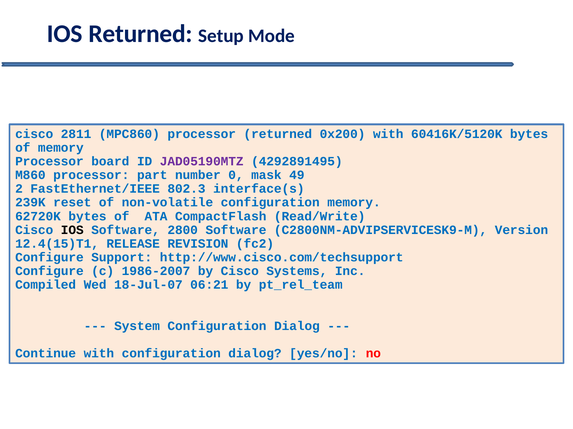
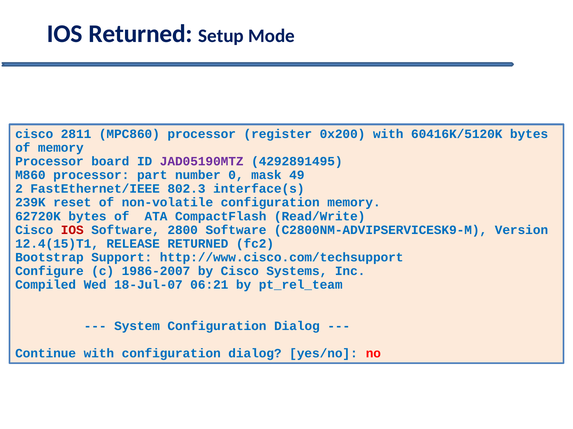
processor returned: returned -> register
IOS at (72, 230) colour: black -> red
RELEASE REVISION: REVISION -> RETURNED
Configure at (49, 258): Configure -> Bootstrap
